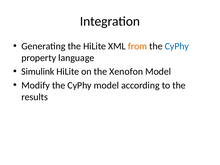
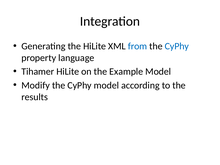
from colour: orange -> blue
Simulink: Simulink -> Tihamer
Xenofon: Xenofon -> Example
